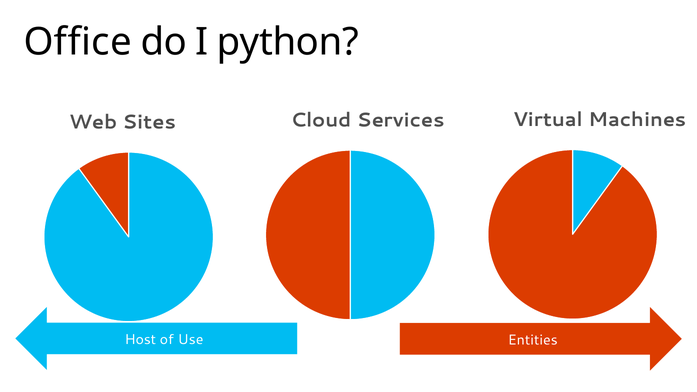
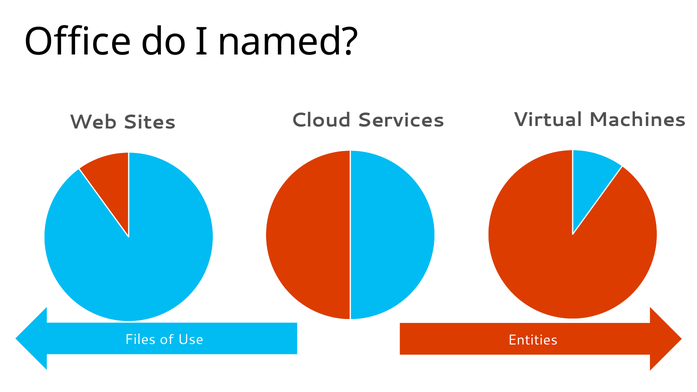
python: python -> named
Host: Host -> Files
